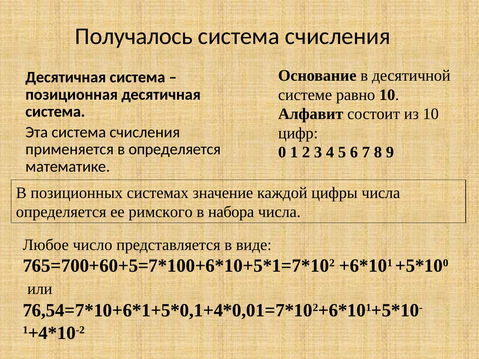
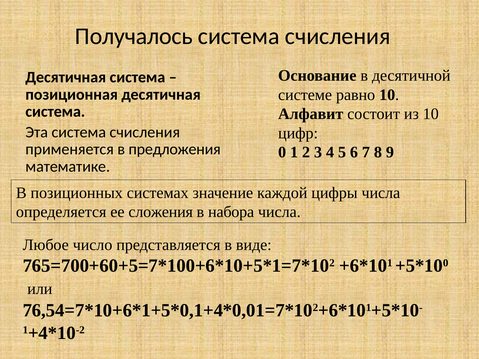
в определяется: определяется -> предложения
римского: римского -> сложения
